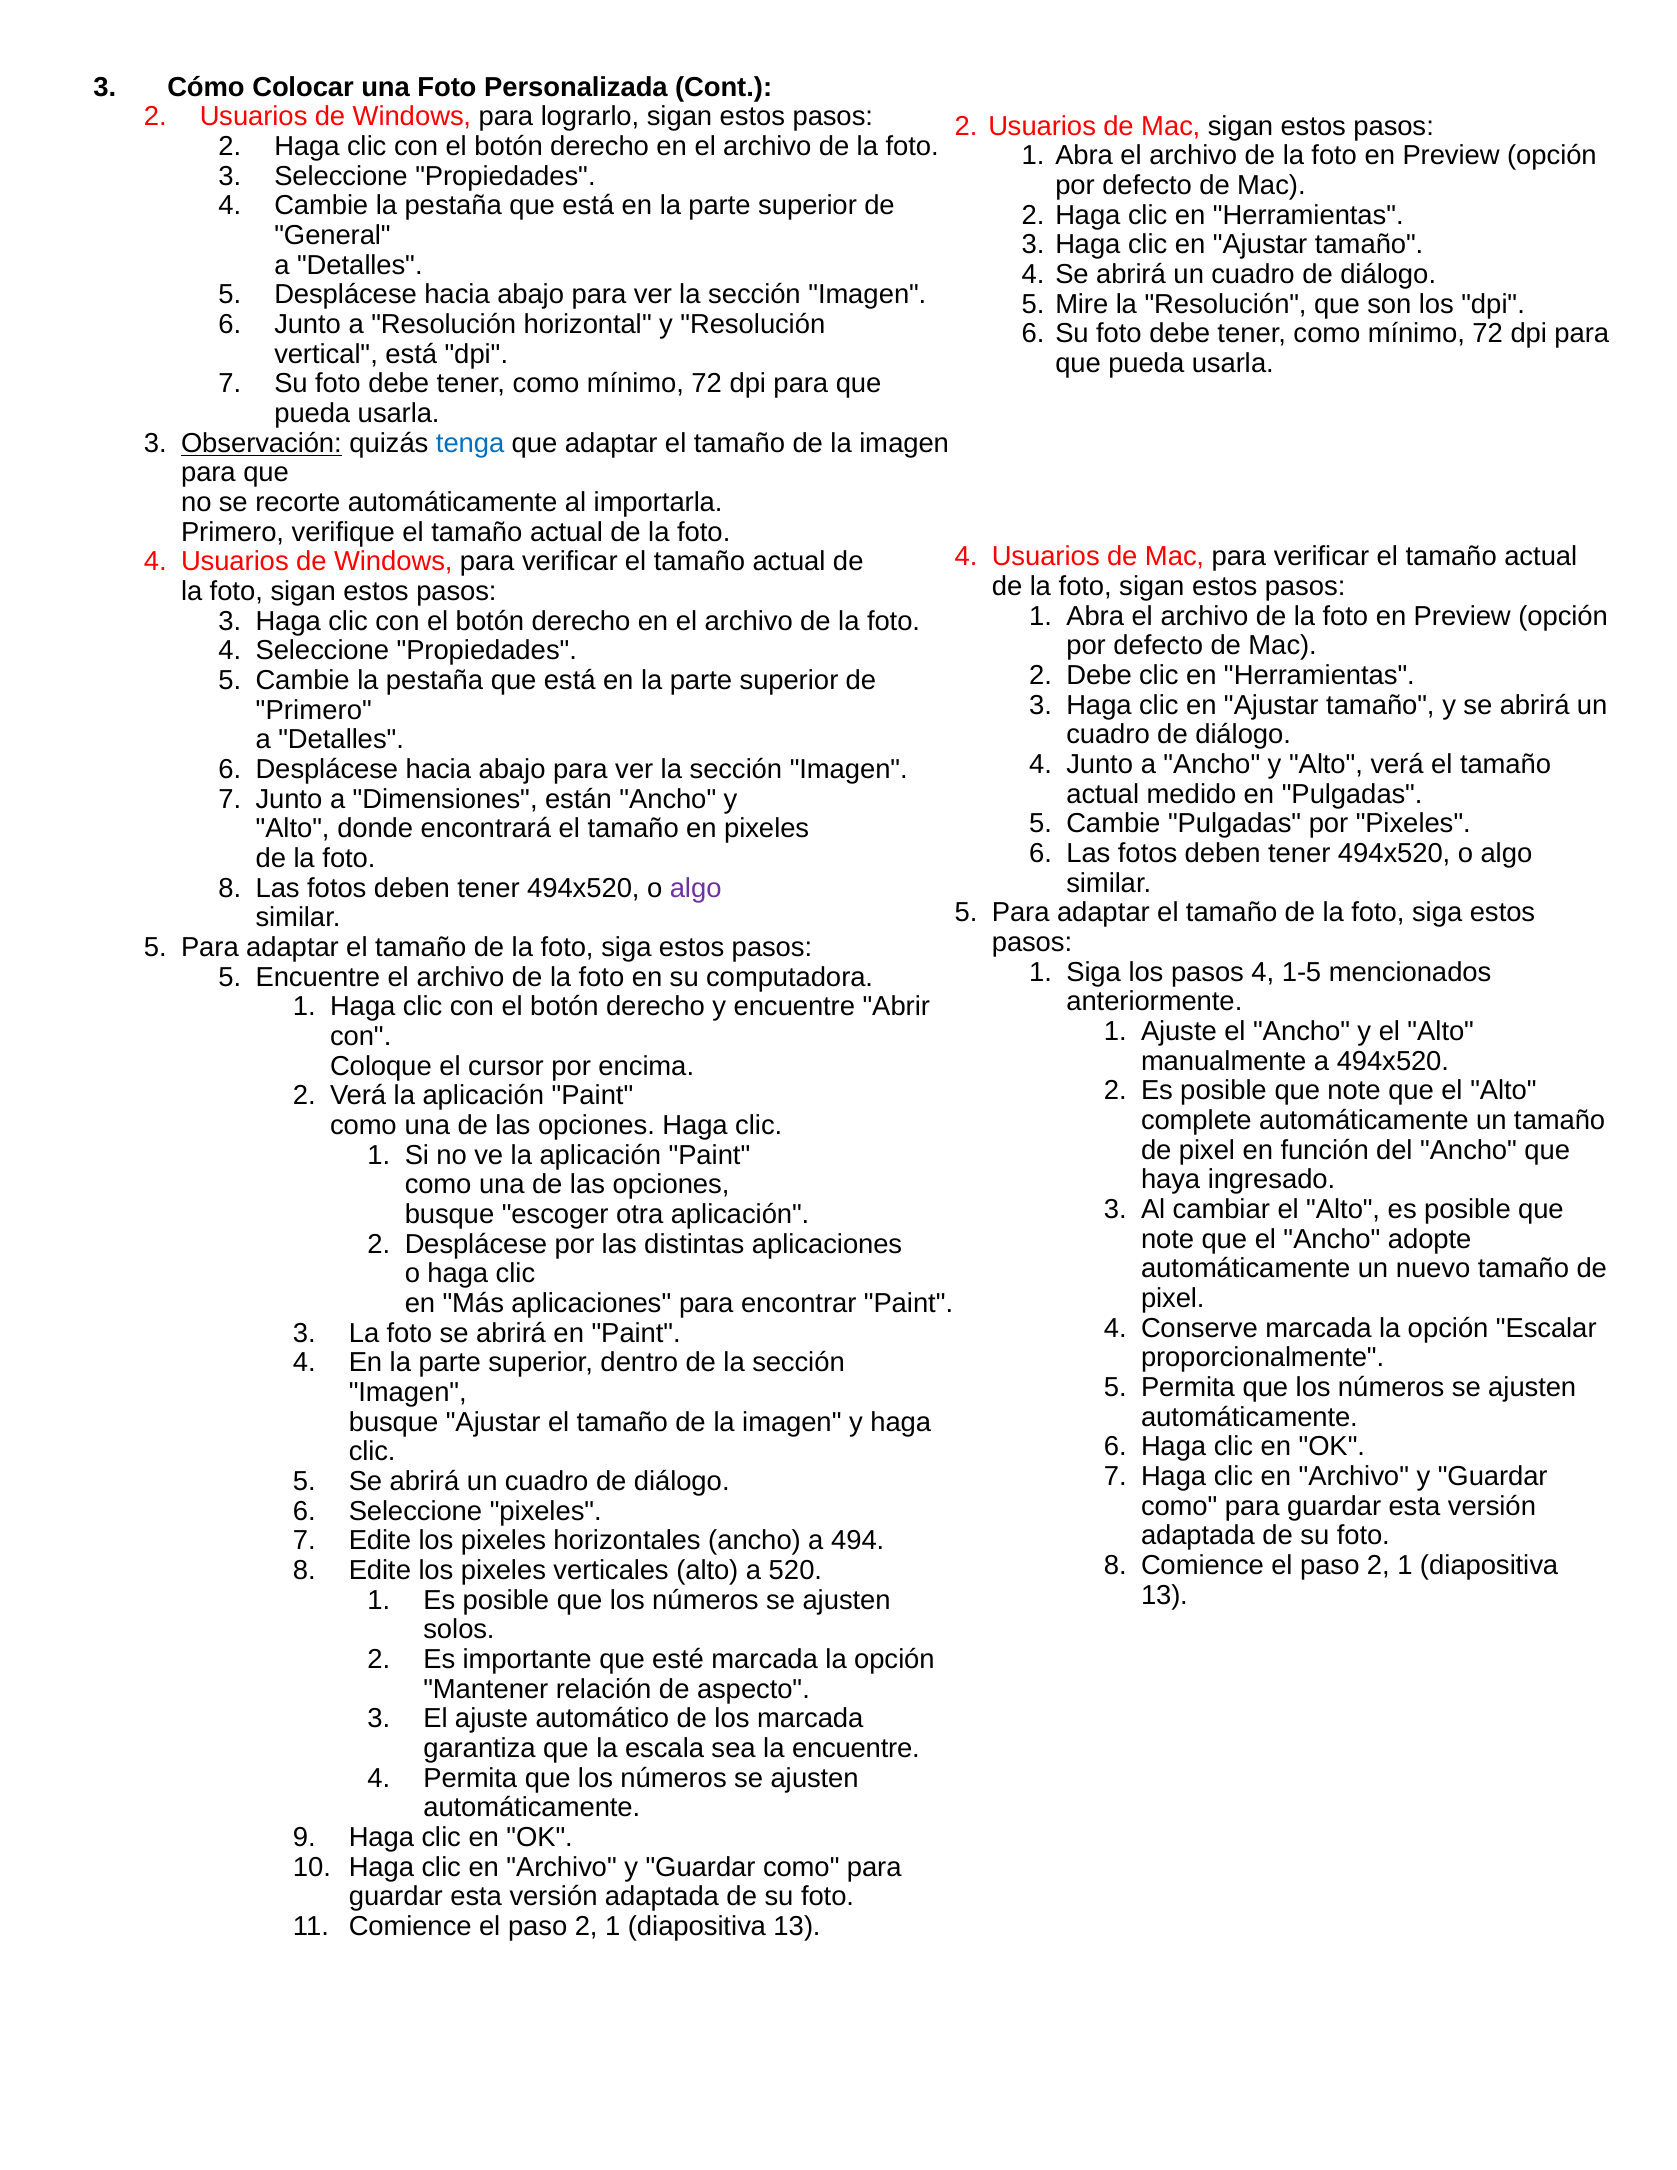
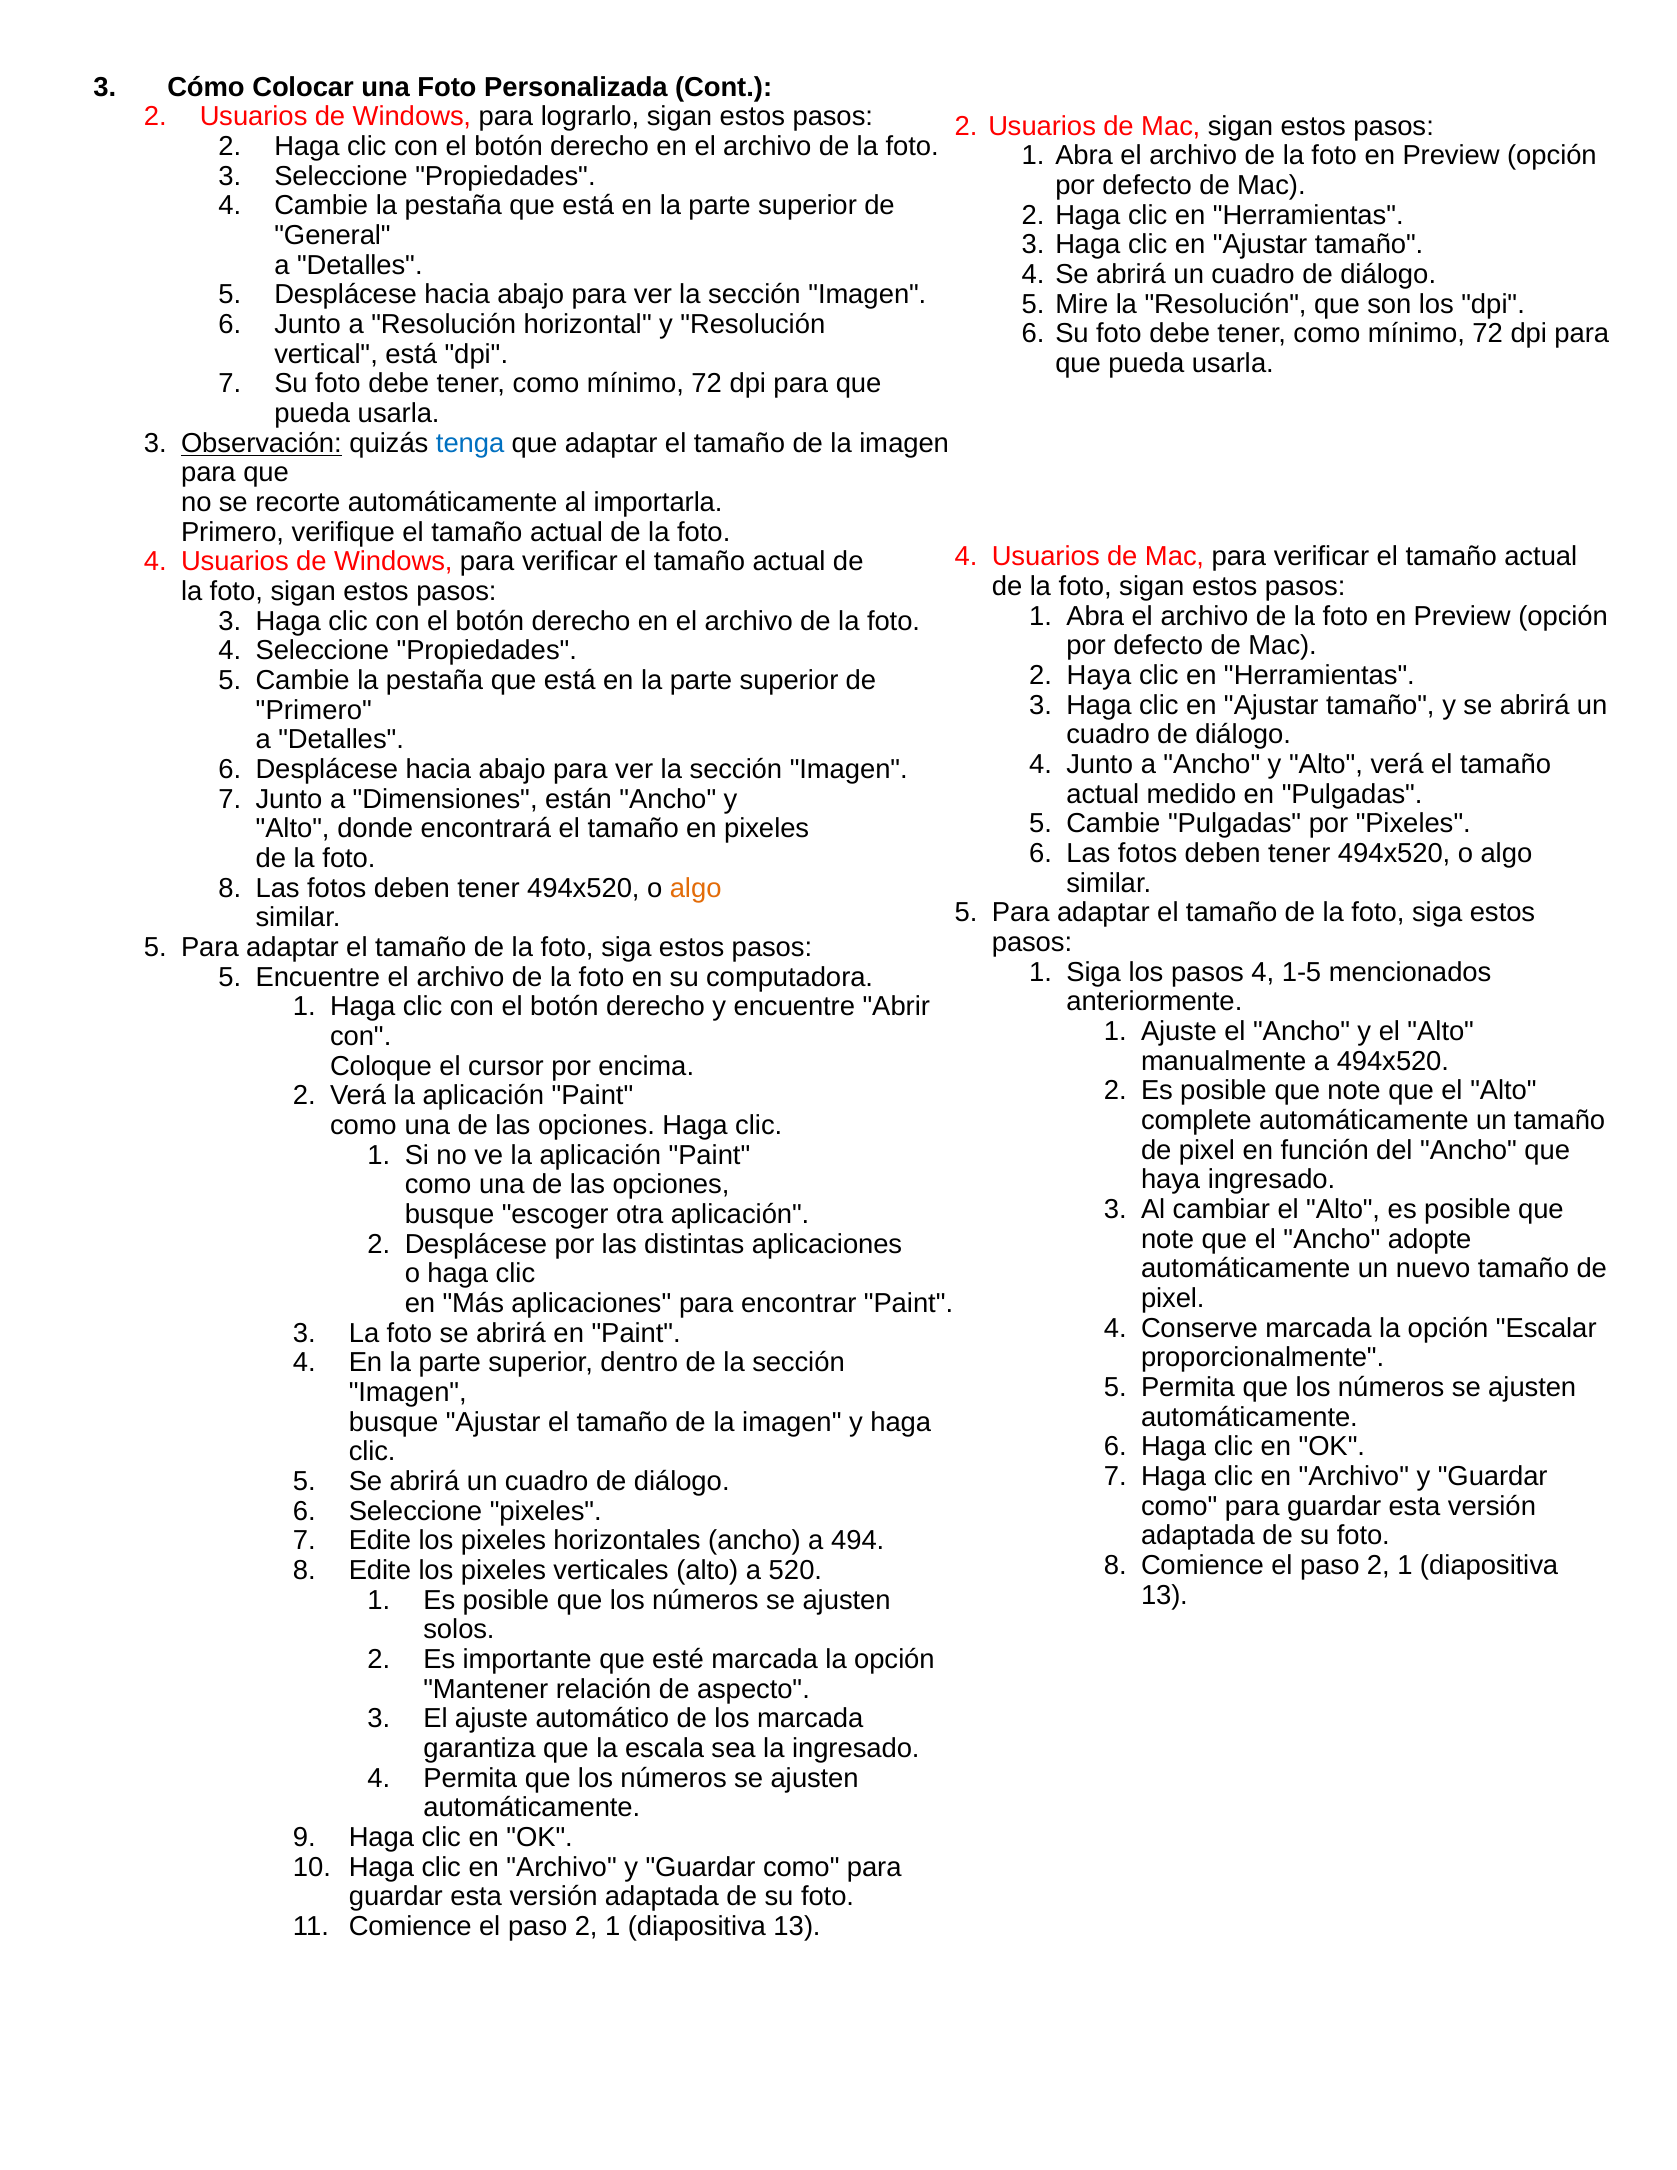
2 Debe: Debe -> Haya
algo at (696, 888) colour: purple -> orange
la encuentre: encuentre -> ingresado
